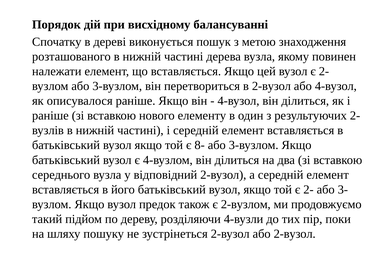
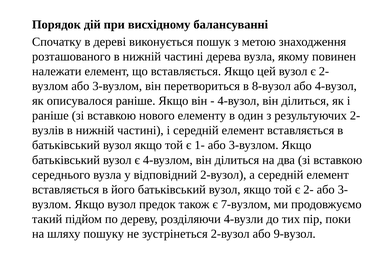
в 2-вузол: 2-вузол -> 8-вузол
8-: 8- -> 1-
2-вузлом: 2-вузлом -> 7-вузлом
або 2-вузол: 2-вузол -> 9-вузол
